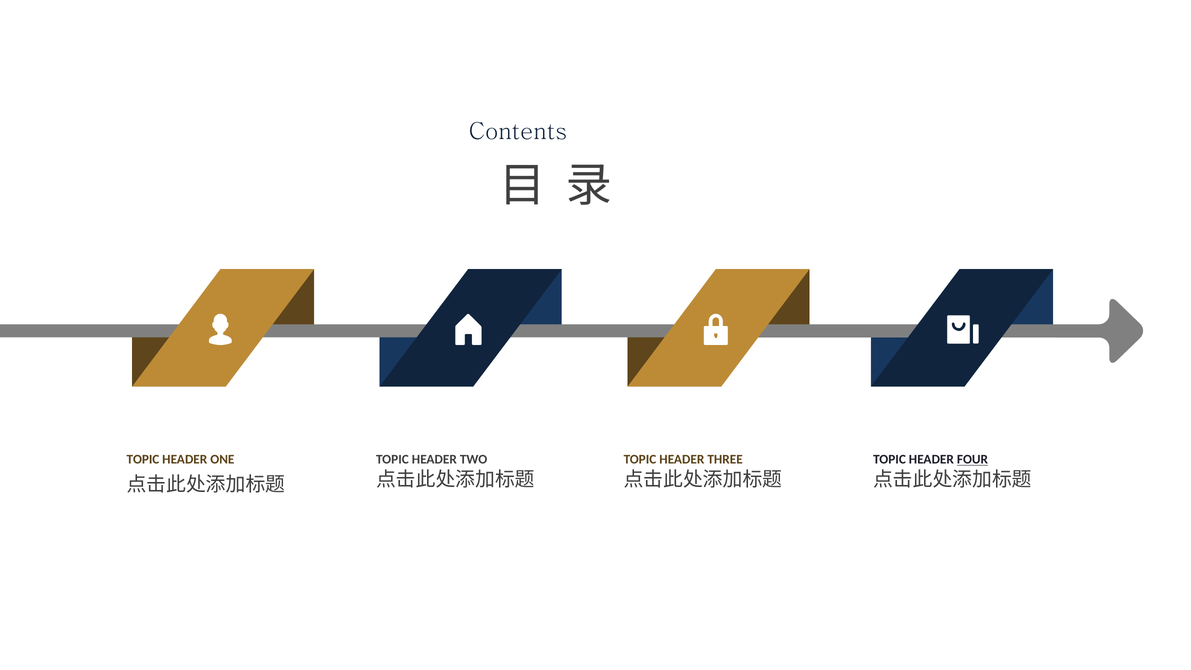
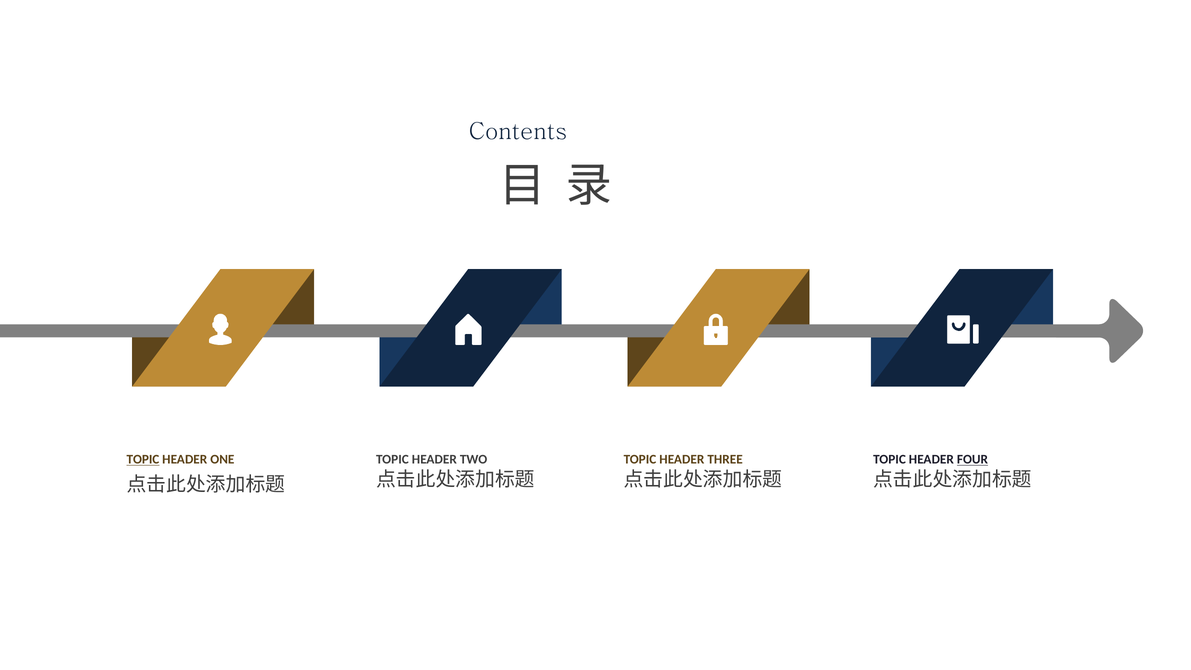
TOPIC at (143, 460) underline: none -> present
